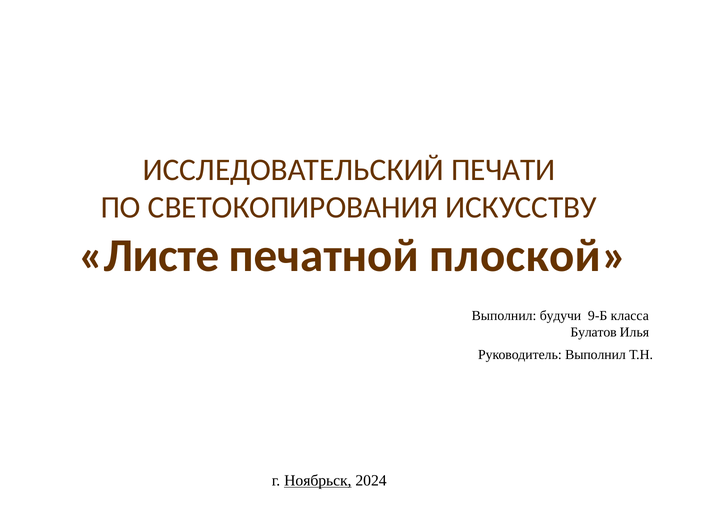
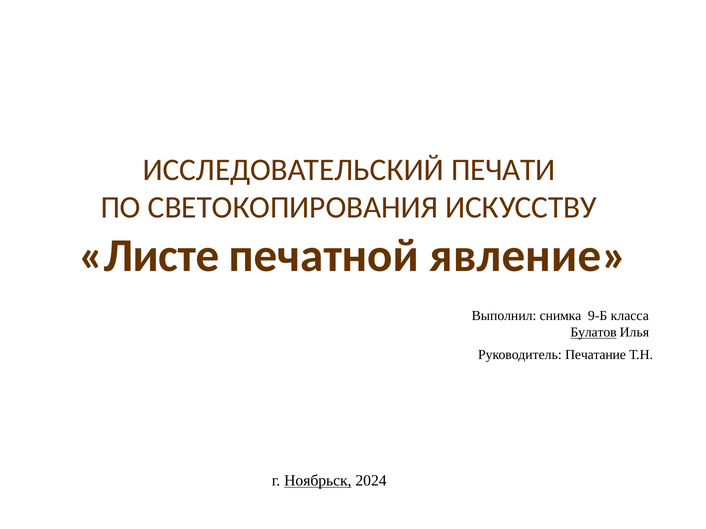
плоской: плоской -> явление
будучи: будучи -> снимка
Булатов underline: none -> present
Руководитель Выполнил: Выполнил -> Печатание
